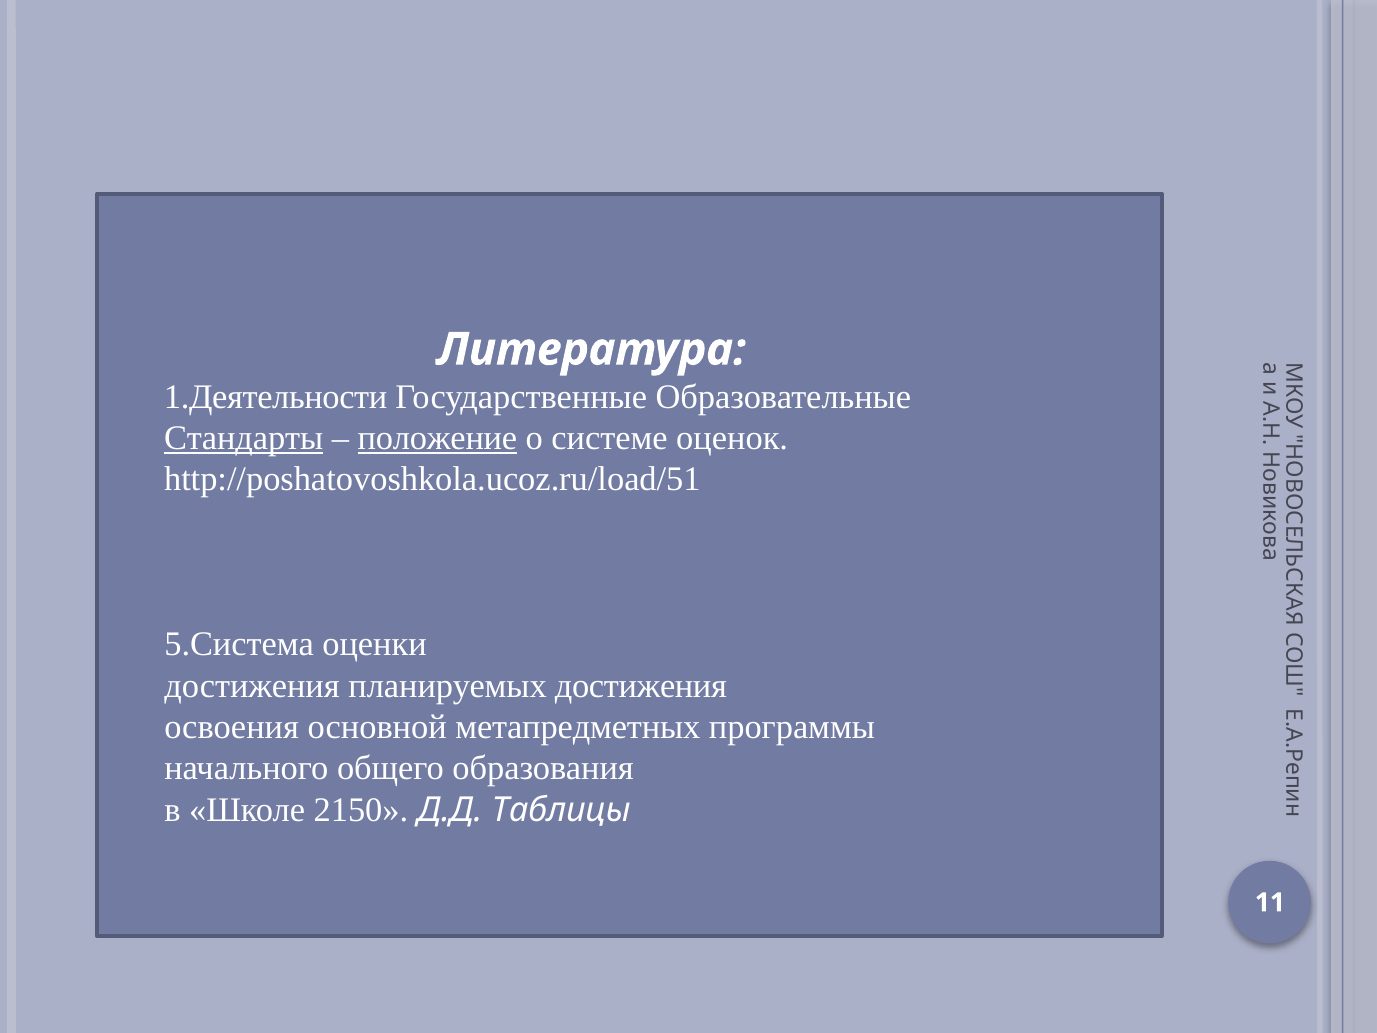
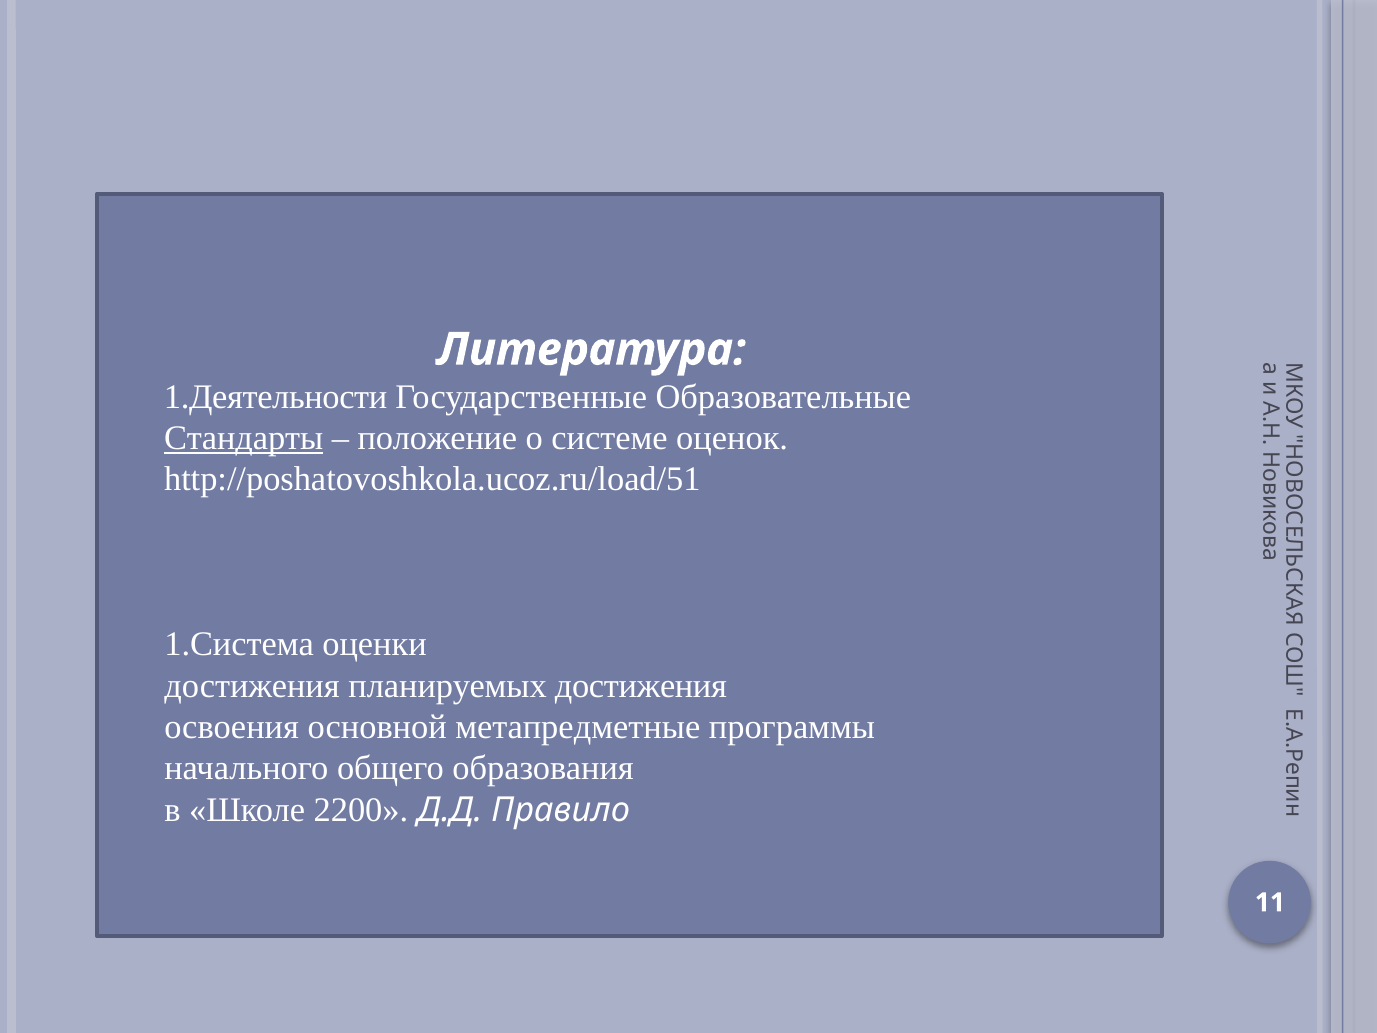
положение underline: present -> none
5.Система: 5.Система -> 1.Система
метапредметных: метапредметных -> метапредметные
2150: 2150 -> 2200
Таблицы: Таблицы -> Правило
